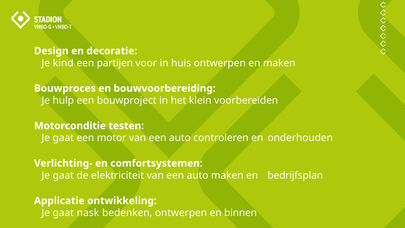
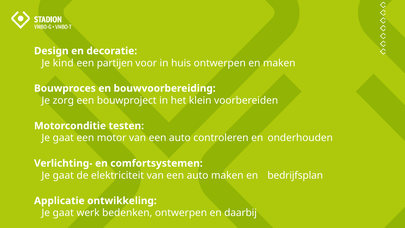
hulp: hulp -> zorg
nask: nask -> werk
binnen: binnen -> daarbij
